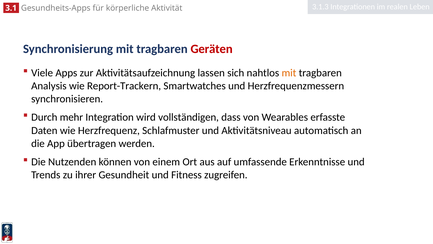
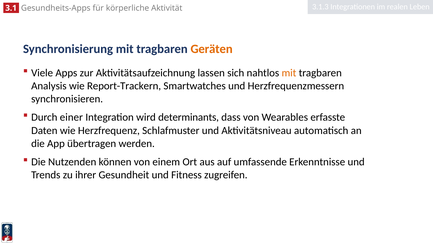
Geräten colour: red -> orange
mehr: mehr -> einer
vollständigen: vollständigen -> determinants
